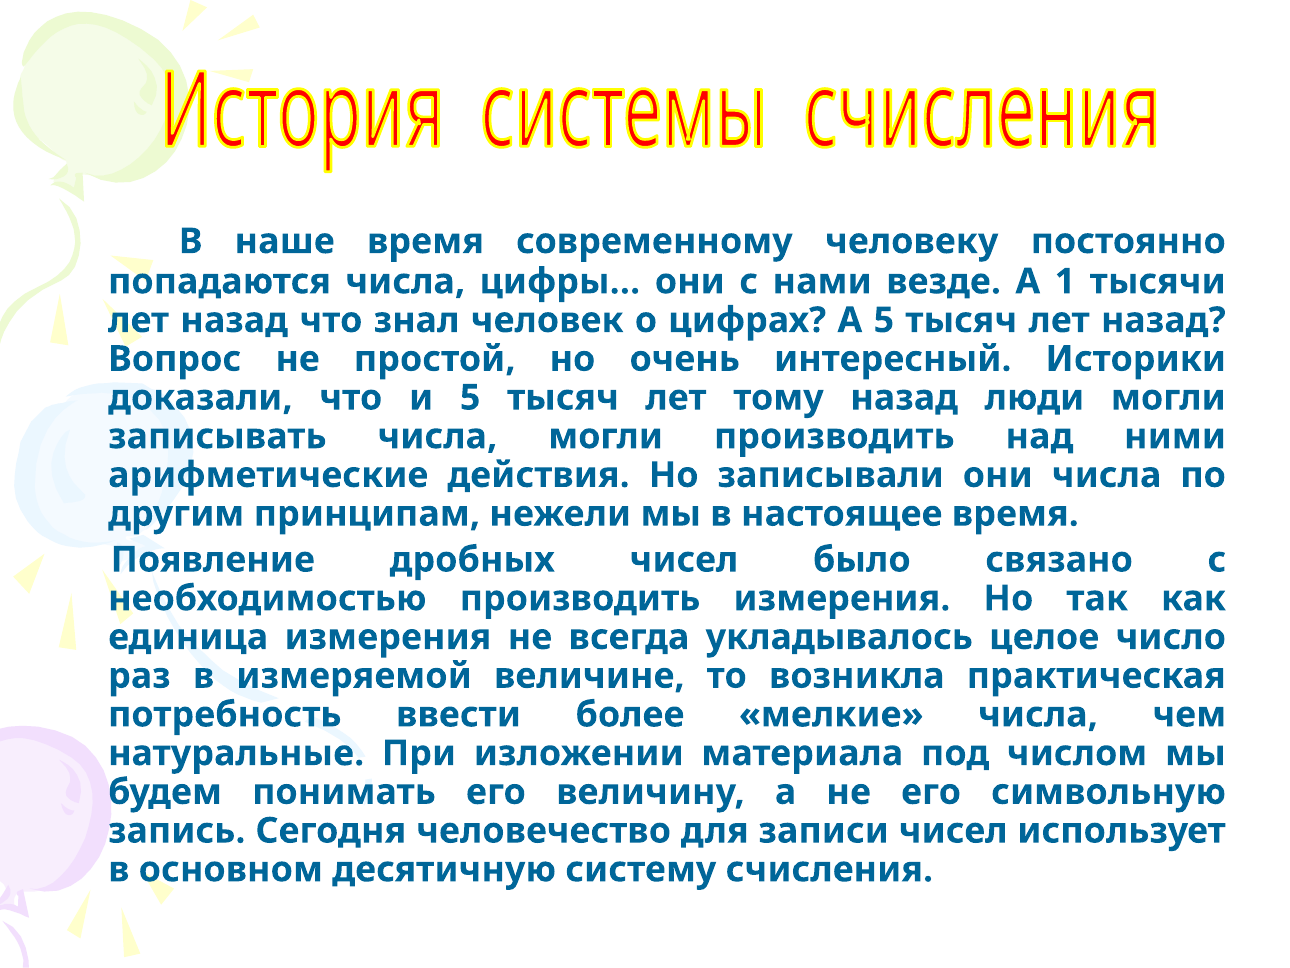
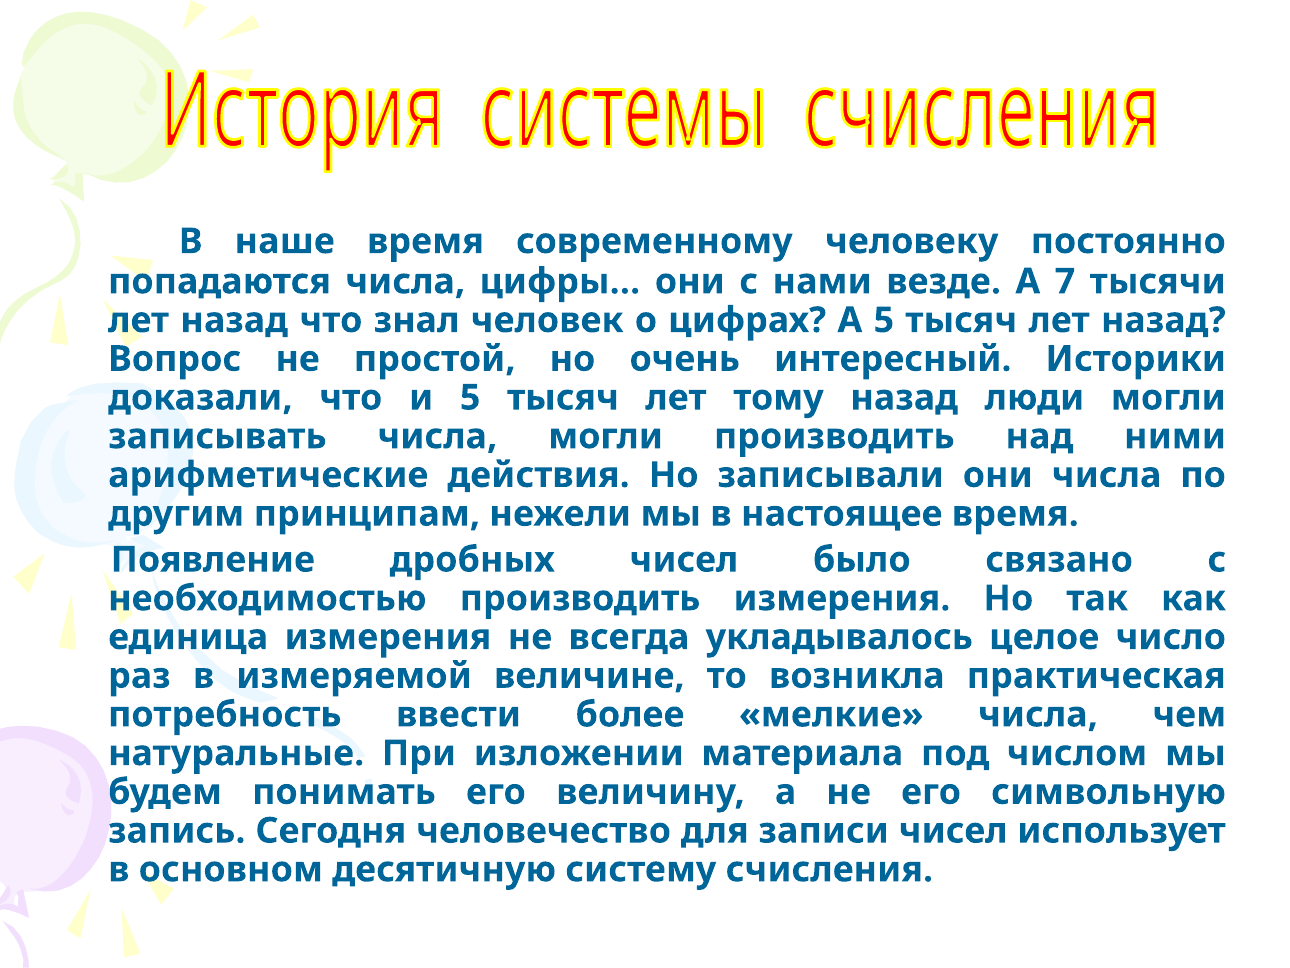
1: 1 -> 7
